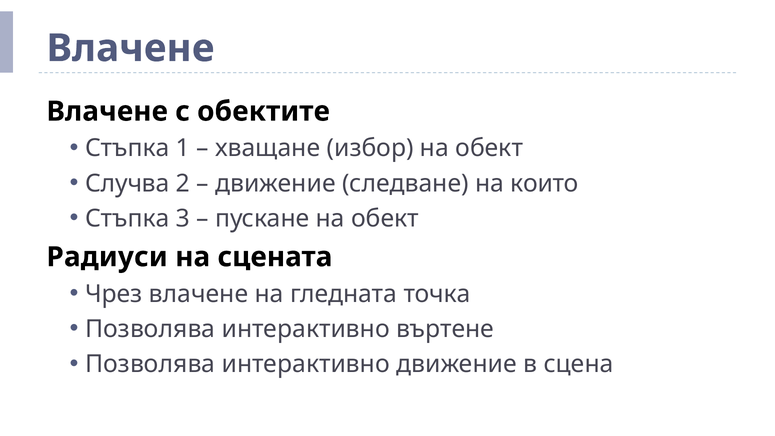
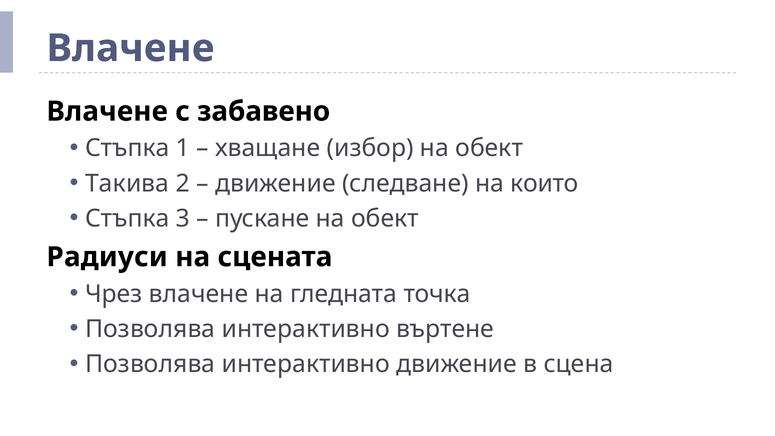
обектите: обектите -> забавено
Случва: Случва -> Такива
